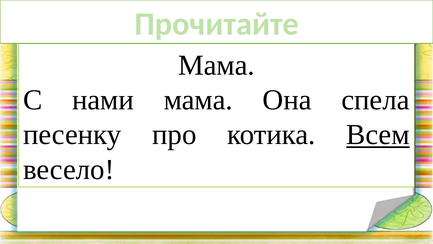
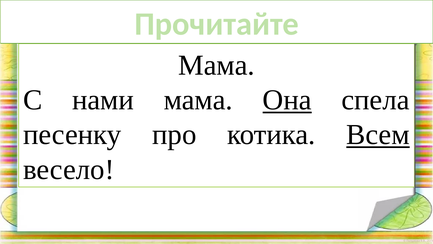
Она underline: none -> present
